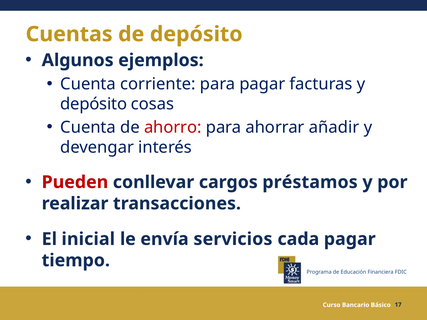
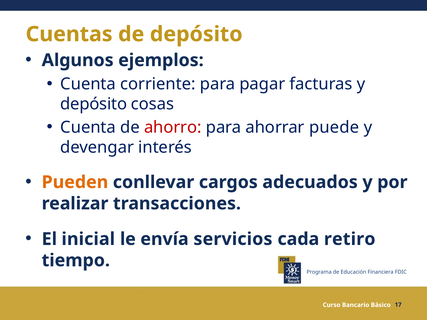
añadir: añadir -> puede
Pueden colour: red -> orange
préstamos: préstamos -> adecuados
cada pagar: pagar -> retiro
